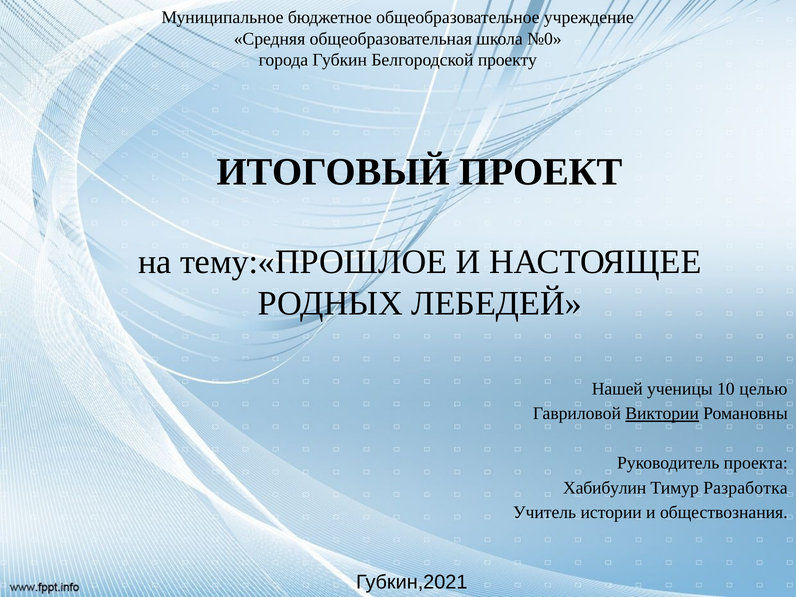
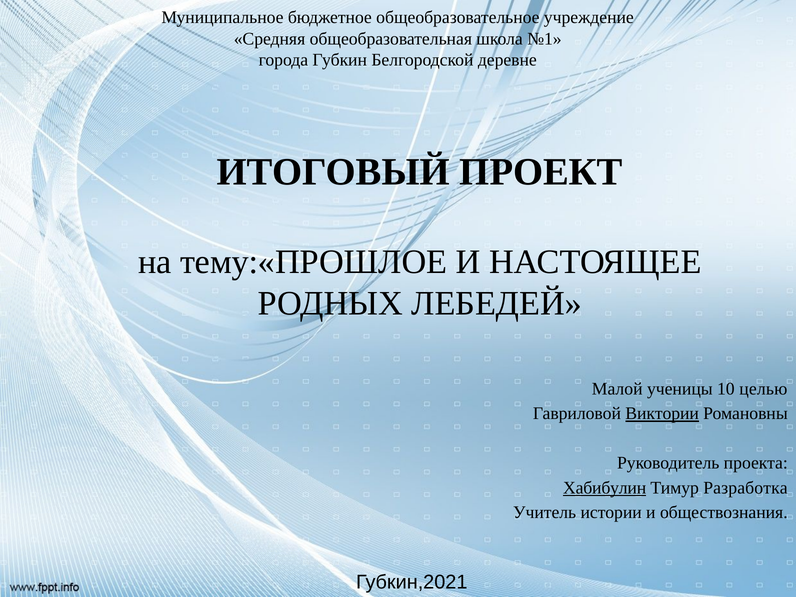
№0: №0 -> №1
проекту: проекту -> деревне
Нашей: Нашей -> Малой
Хабибулин underline: none -> present
